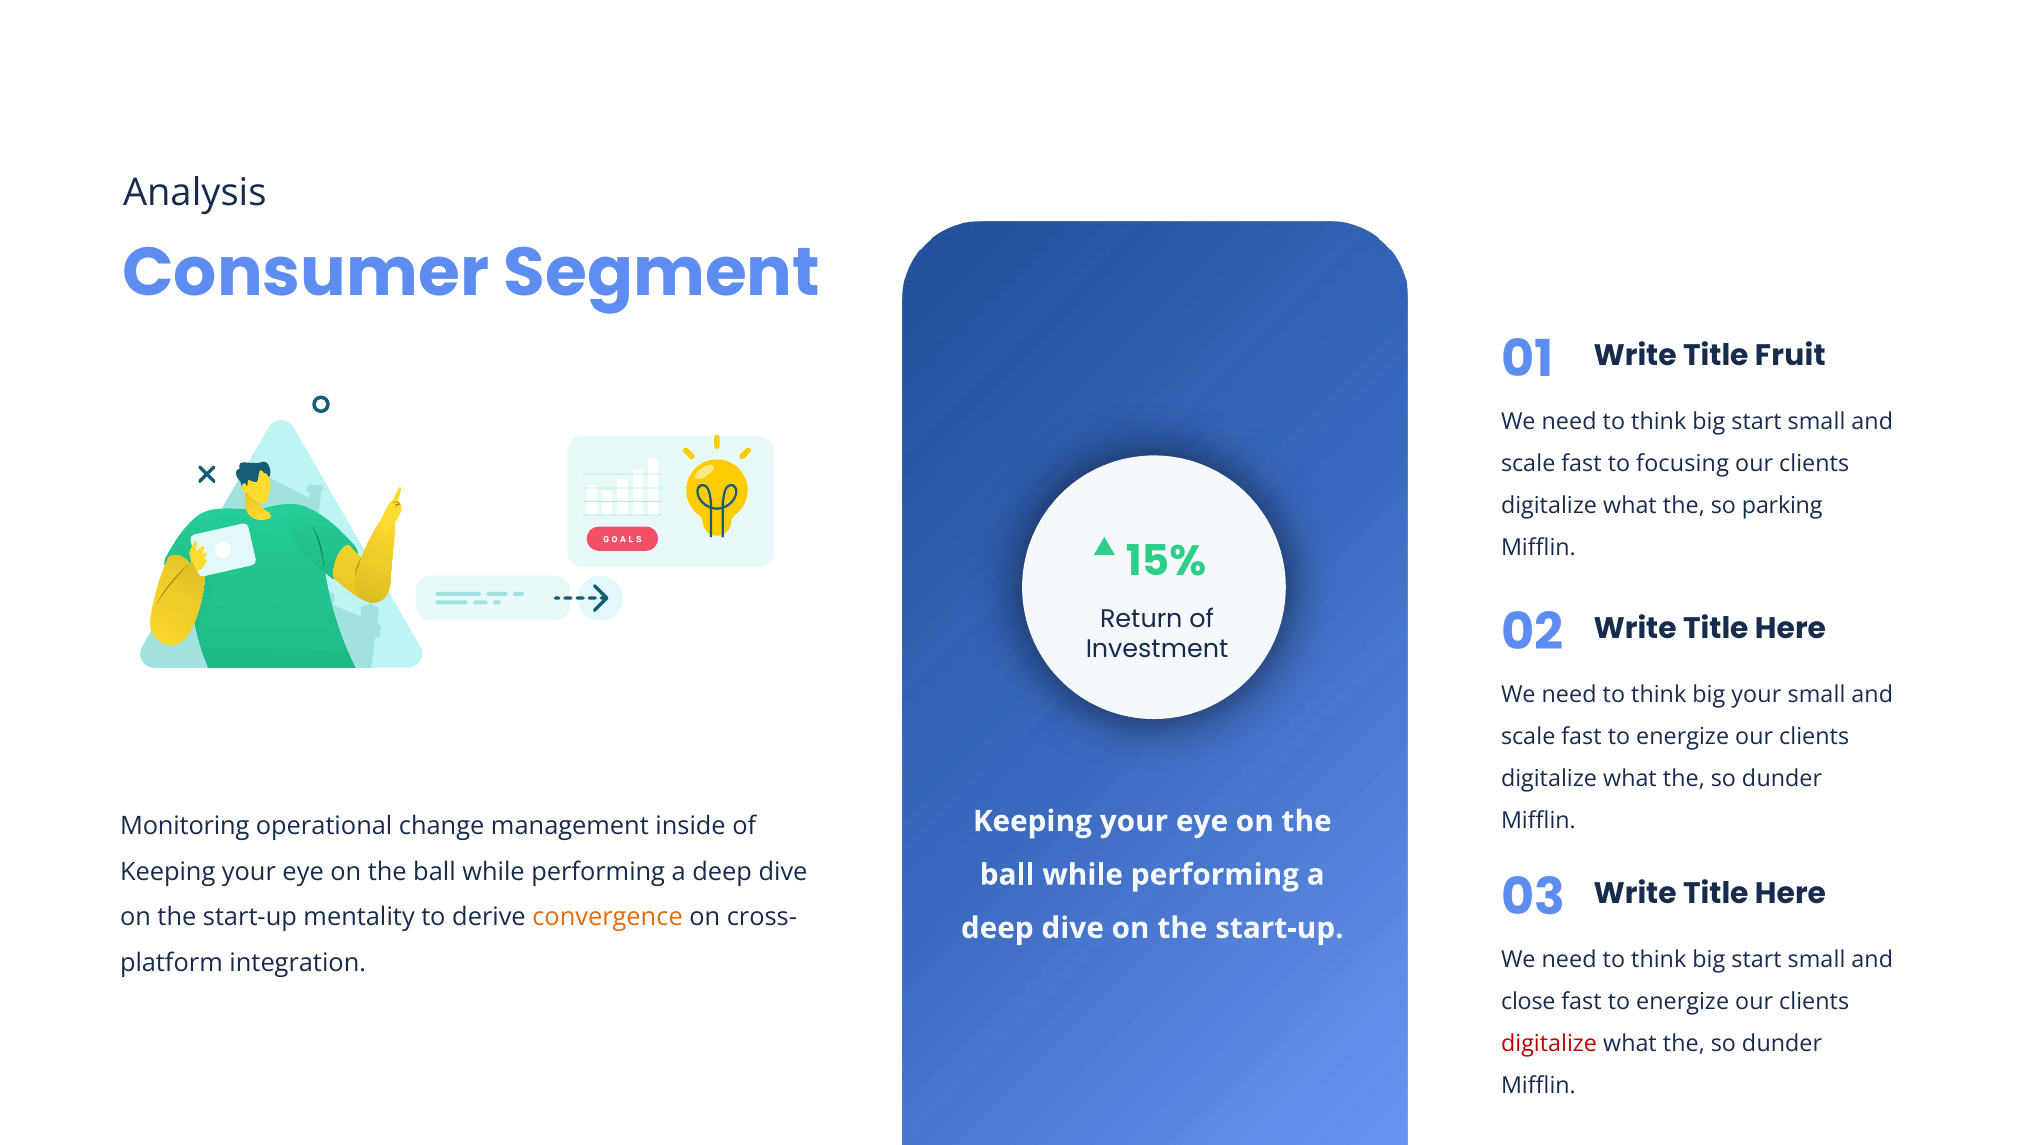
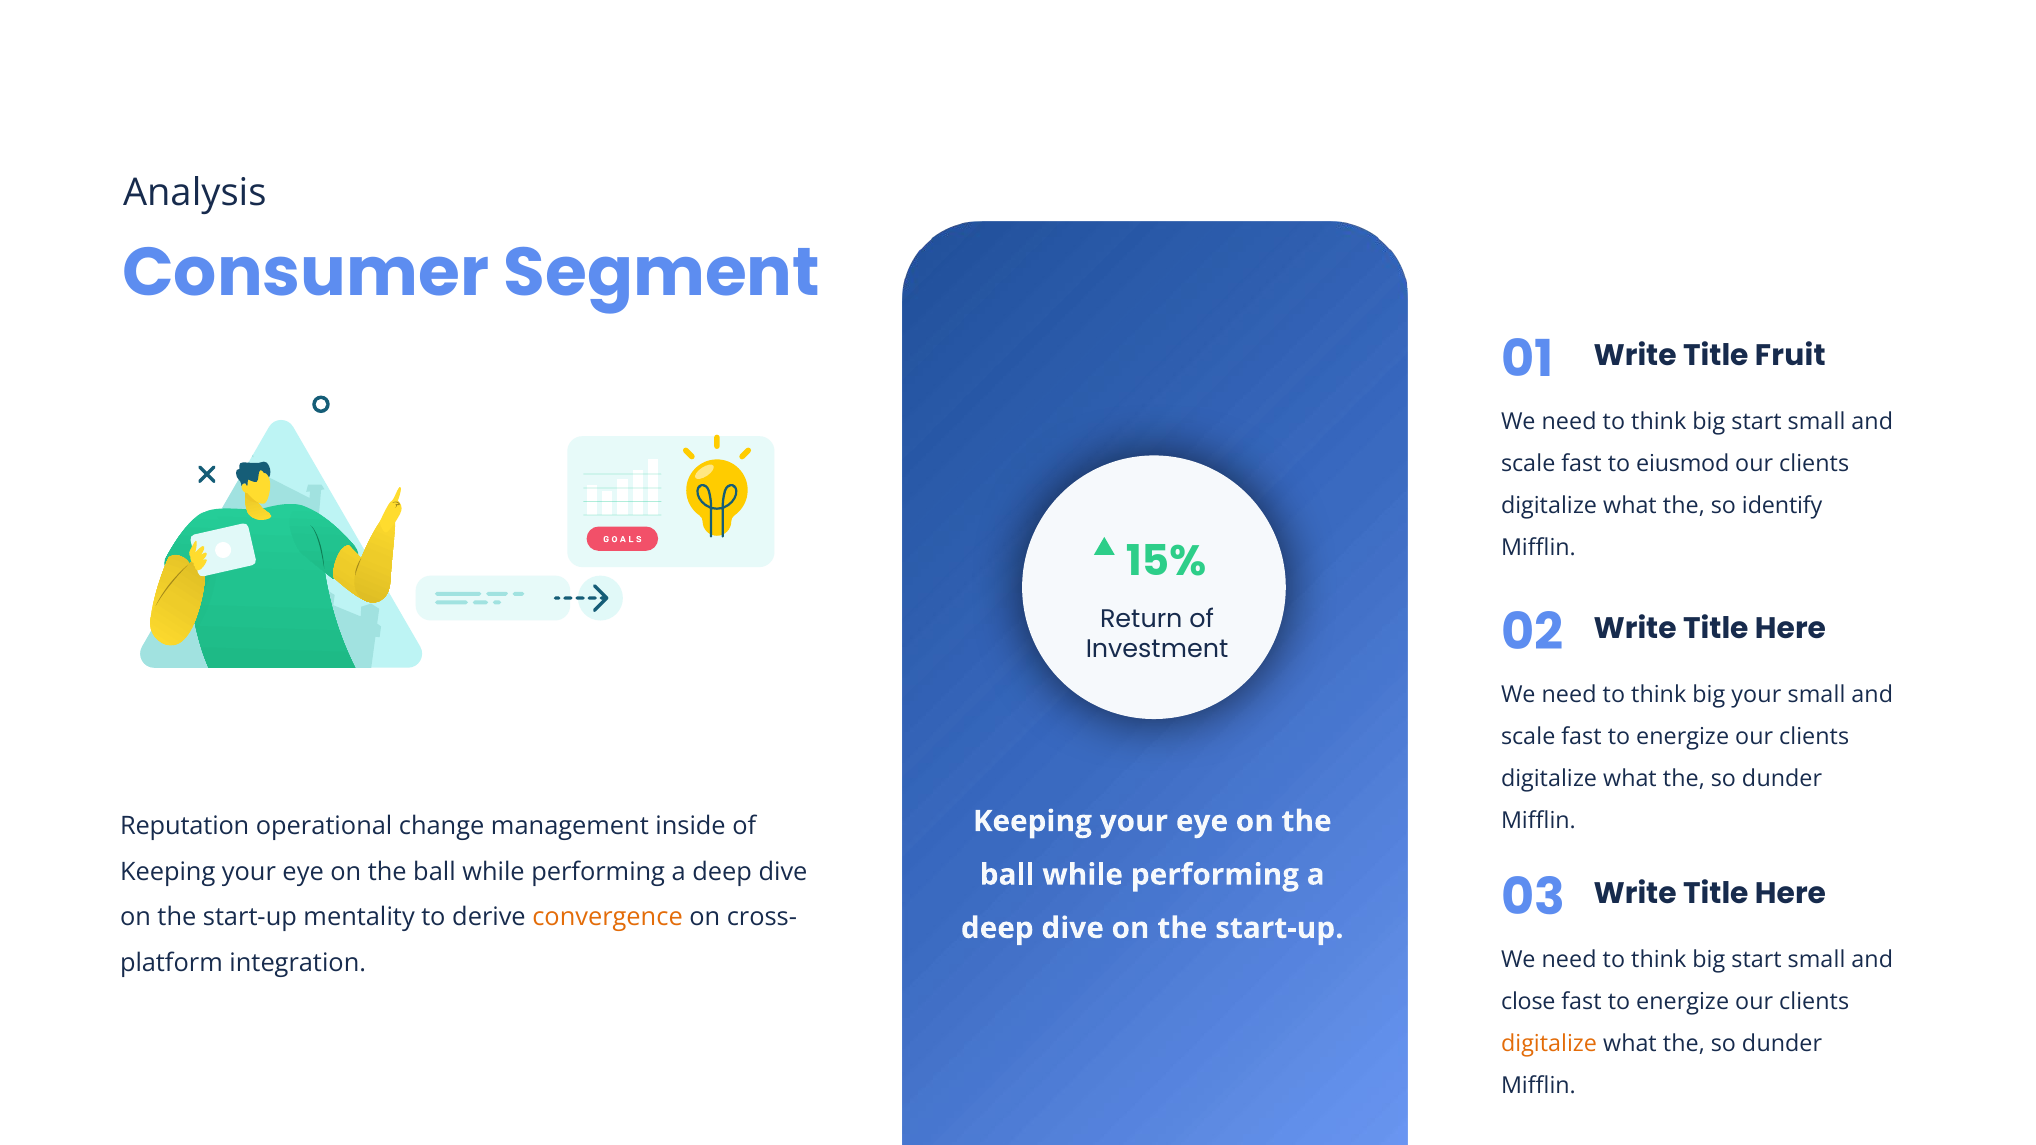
focusing: focusing -> eiusmod
parking: parking -> identify
Monitoring: Monitoring -> Reputation
digitalize at (1549, 1044) colour: red -> orange
